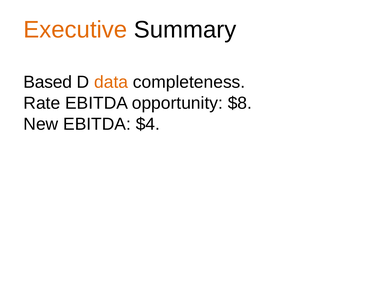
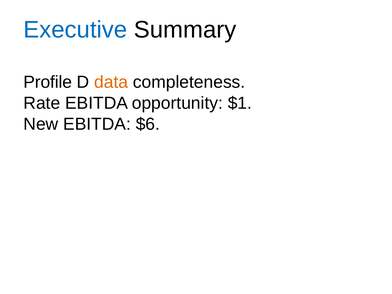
Executive colour: orange -> blue
Based: Based -> Profile
$8: $8 -> $1
$4: $4 -> $6
